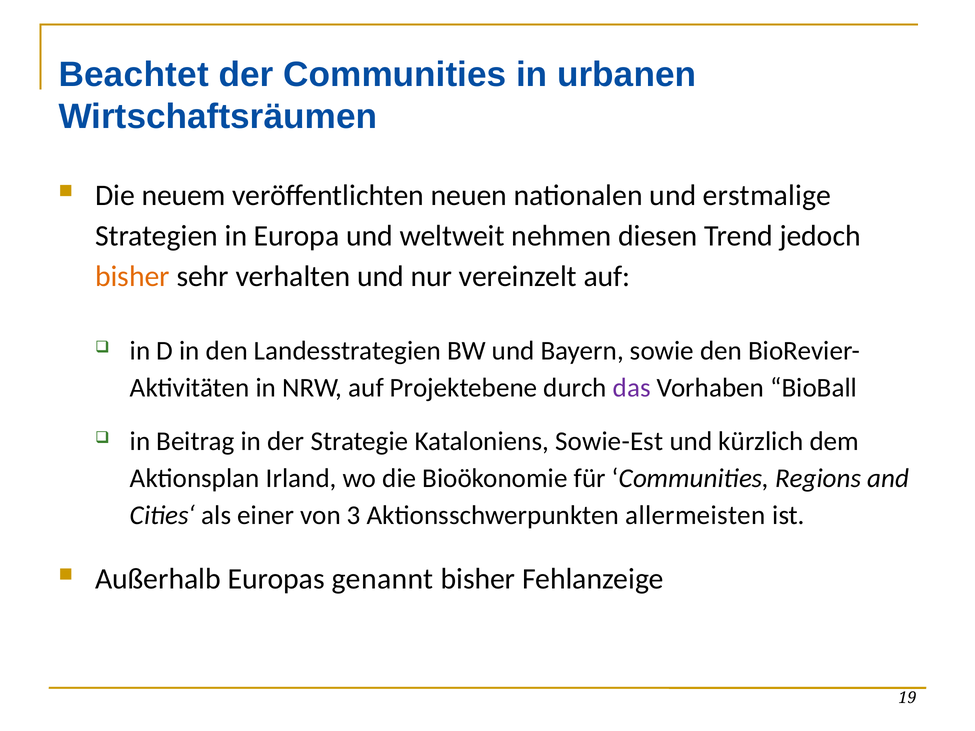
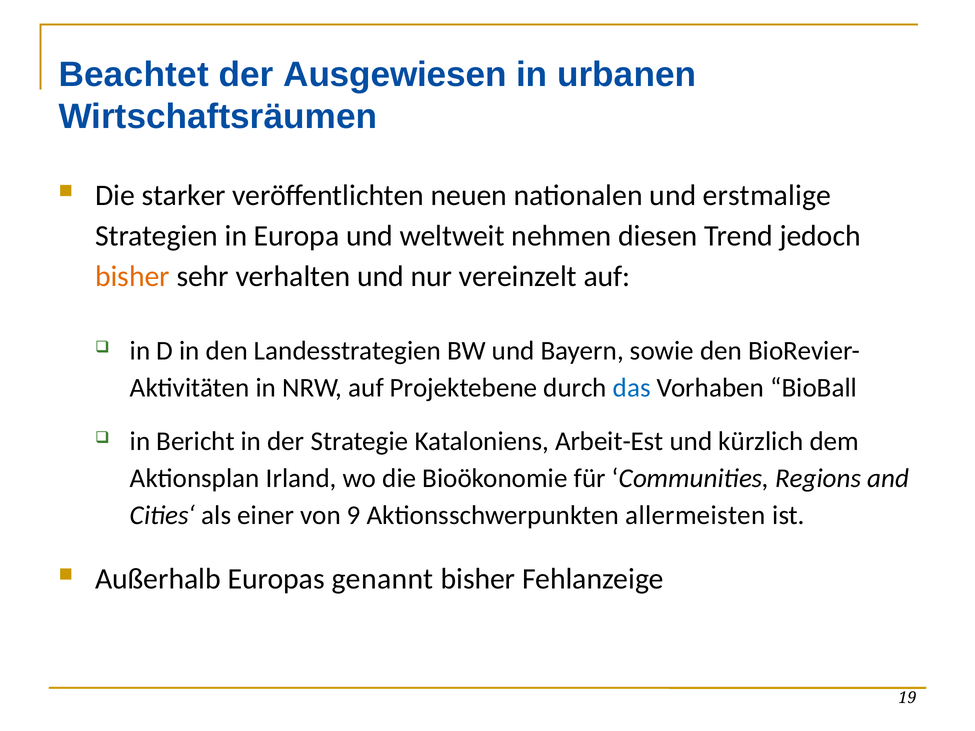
der Communities: Communities -> Ausgewiesen
neuem: neuem -> starker
das colour: purple -> blue
Beitrag: Beitrag -> Bericht
Sowie-Est: Sowie-Est -> Arbeit-Est
3: 3 -> 9
